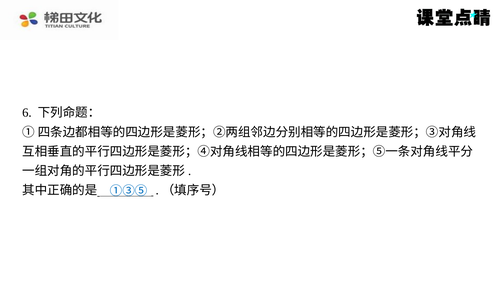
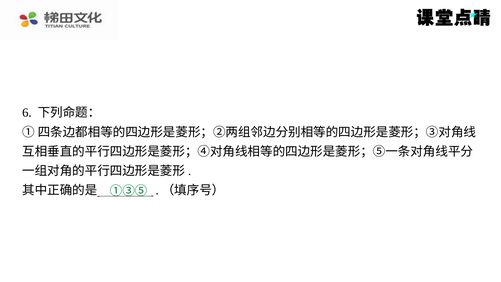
①③⑤ colour: blue -> green
